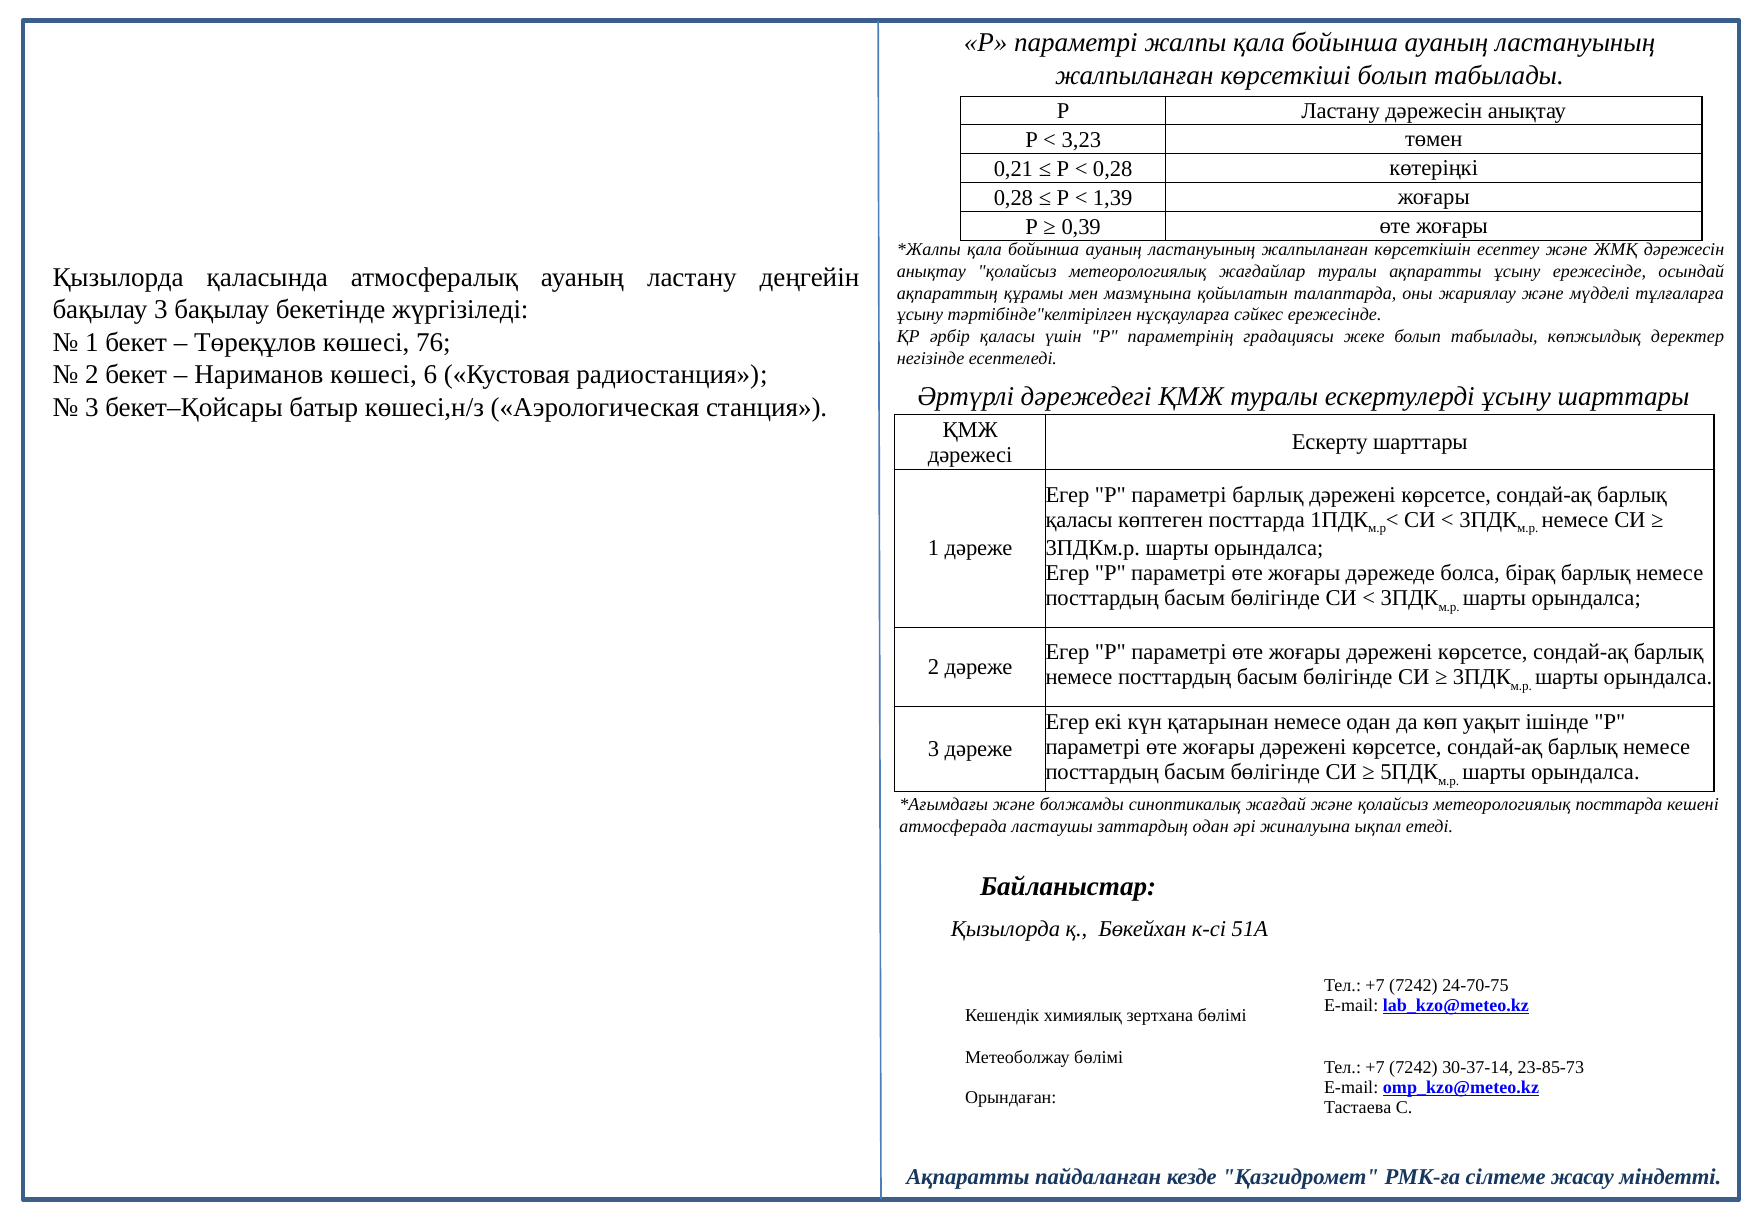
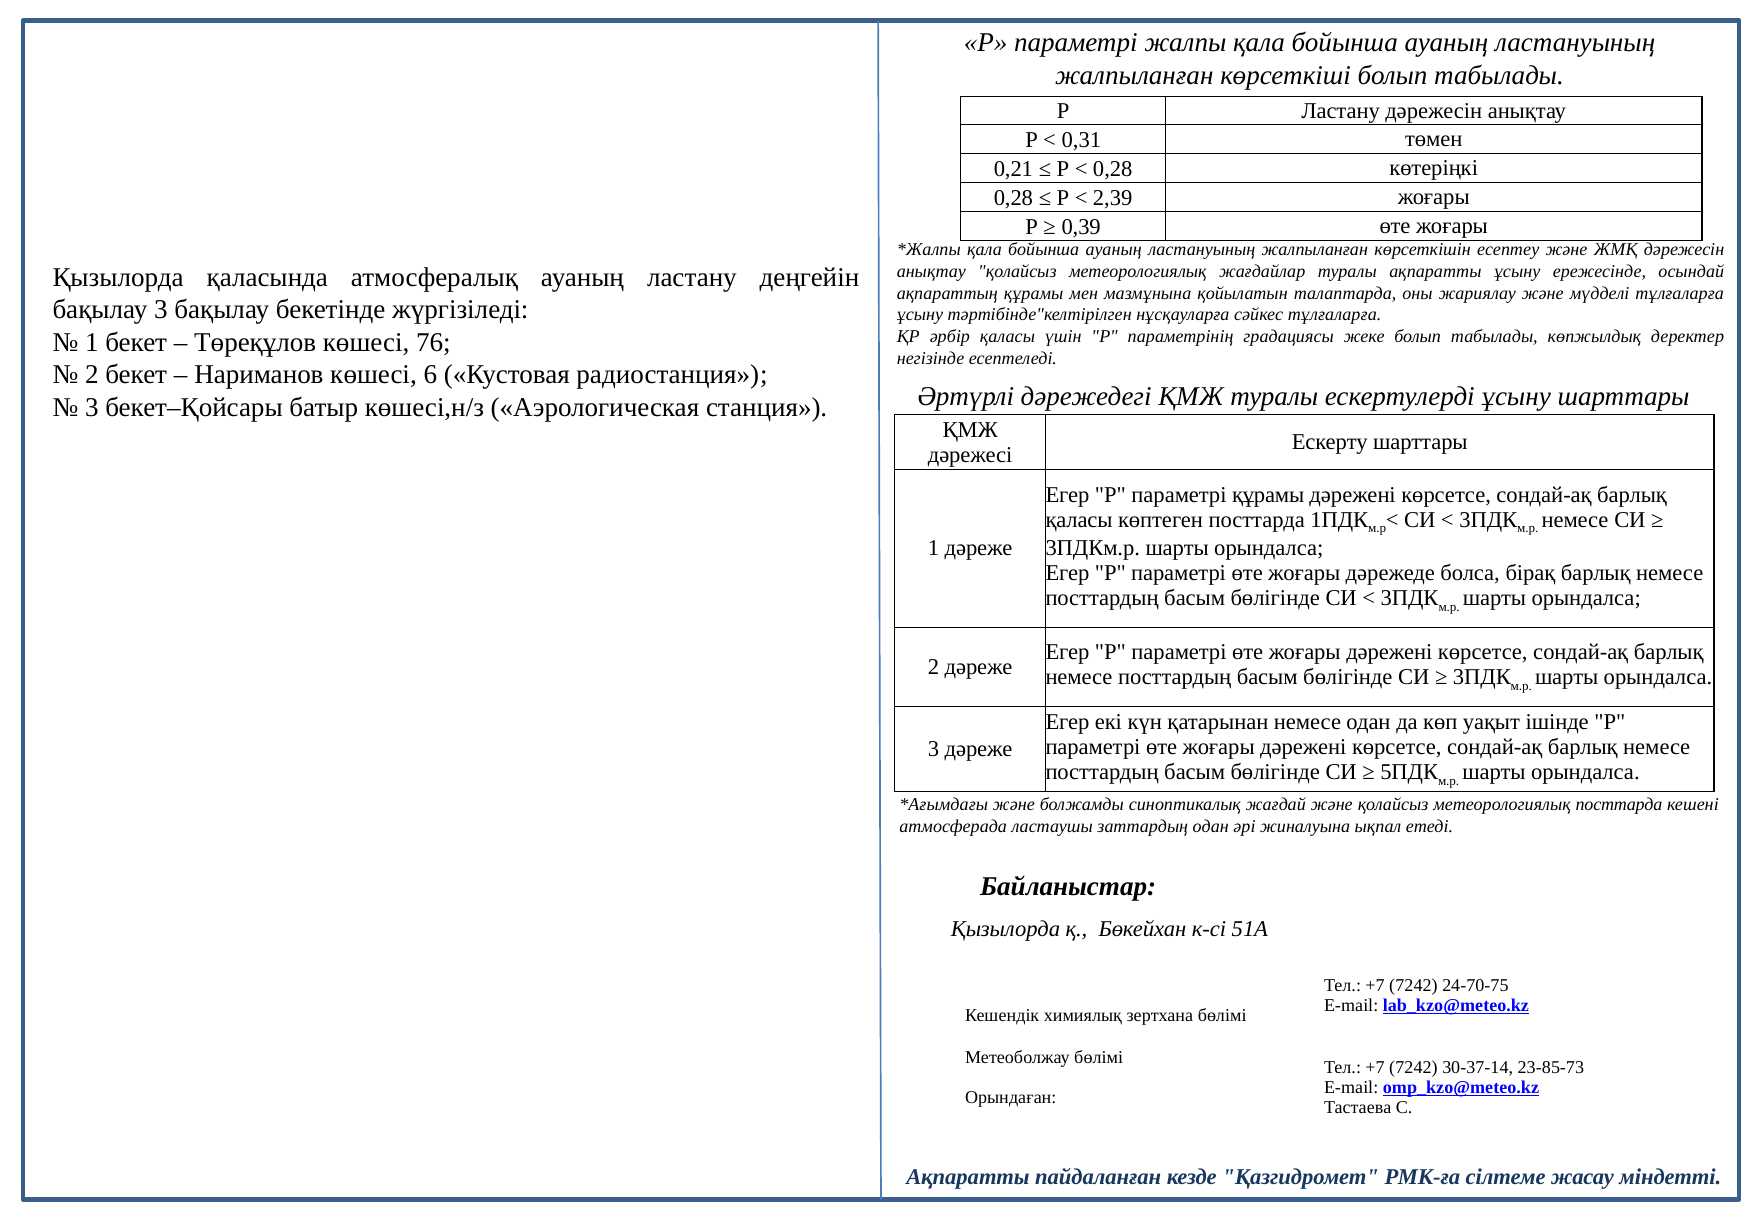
3,23: 3,23 -> 0,31
1,39: 1,39 -> 2,39
сәйкес ережесінде: ережесінде -> тұлғаларға
параметрі барлық: барлық -> құрамы
